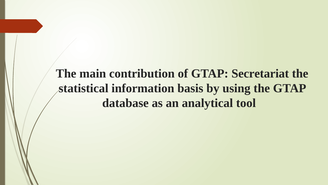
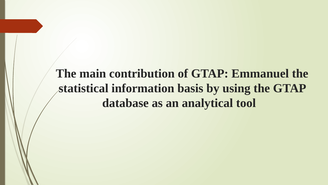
Secretariat: Secretariat -> Emmanuel
